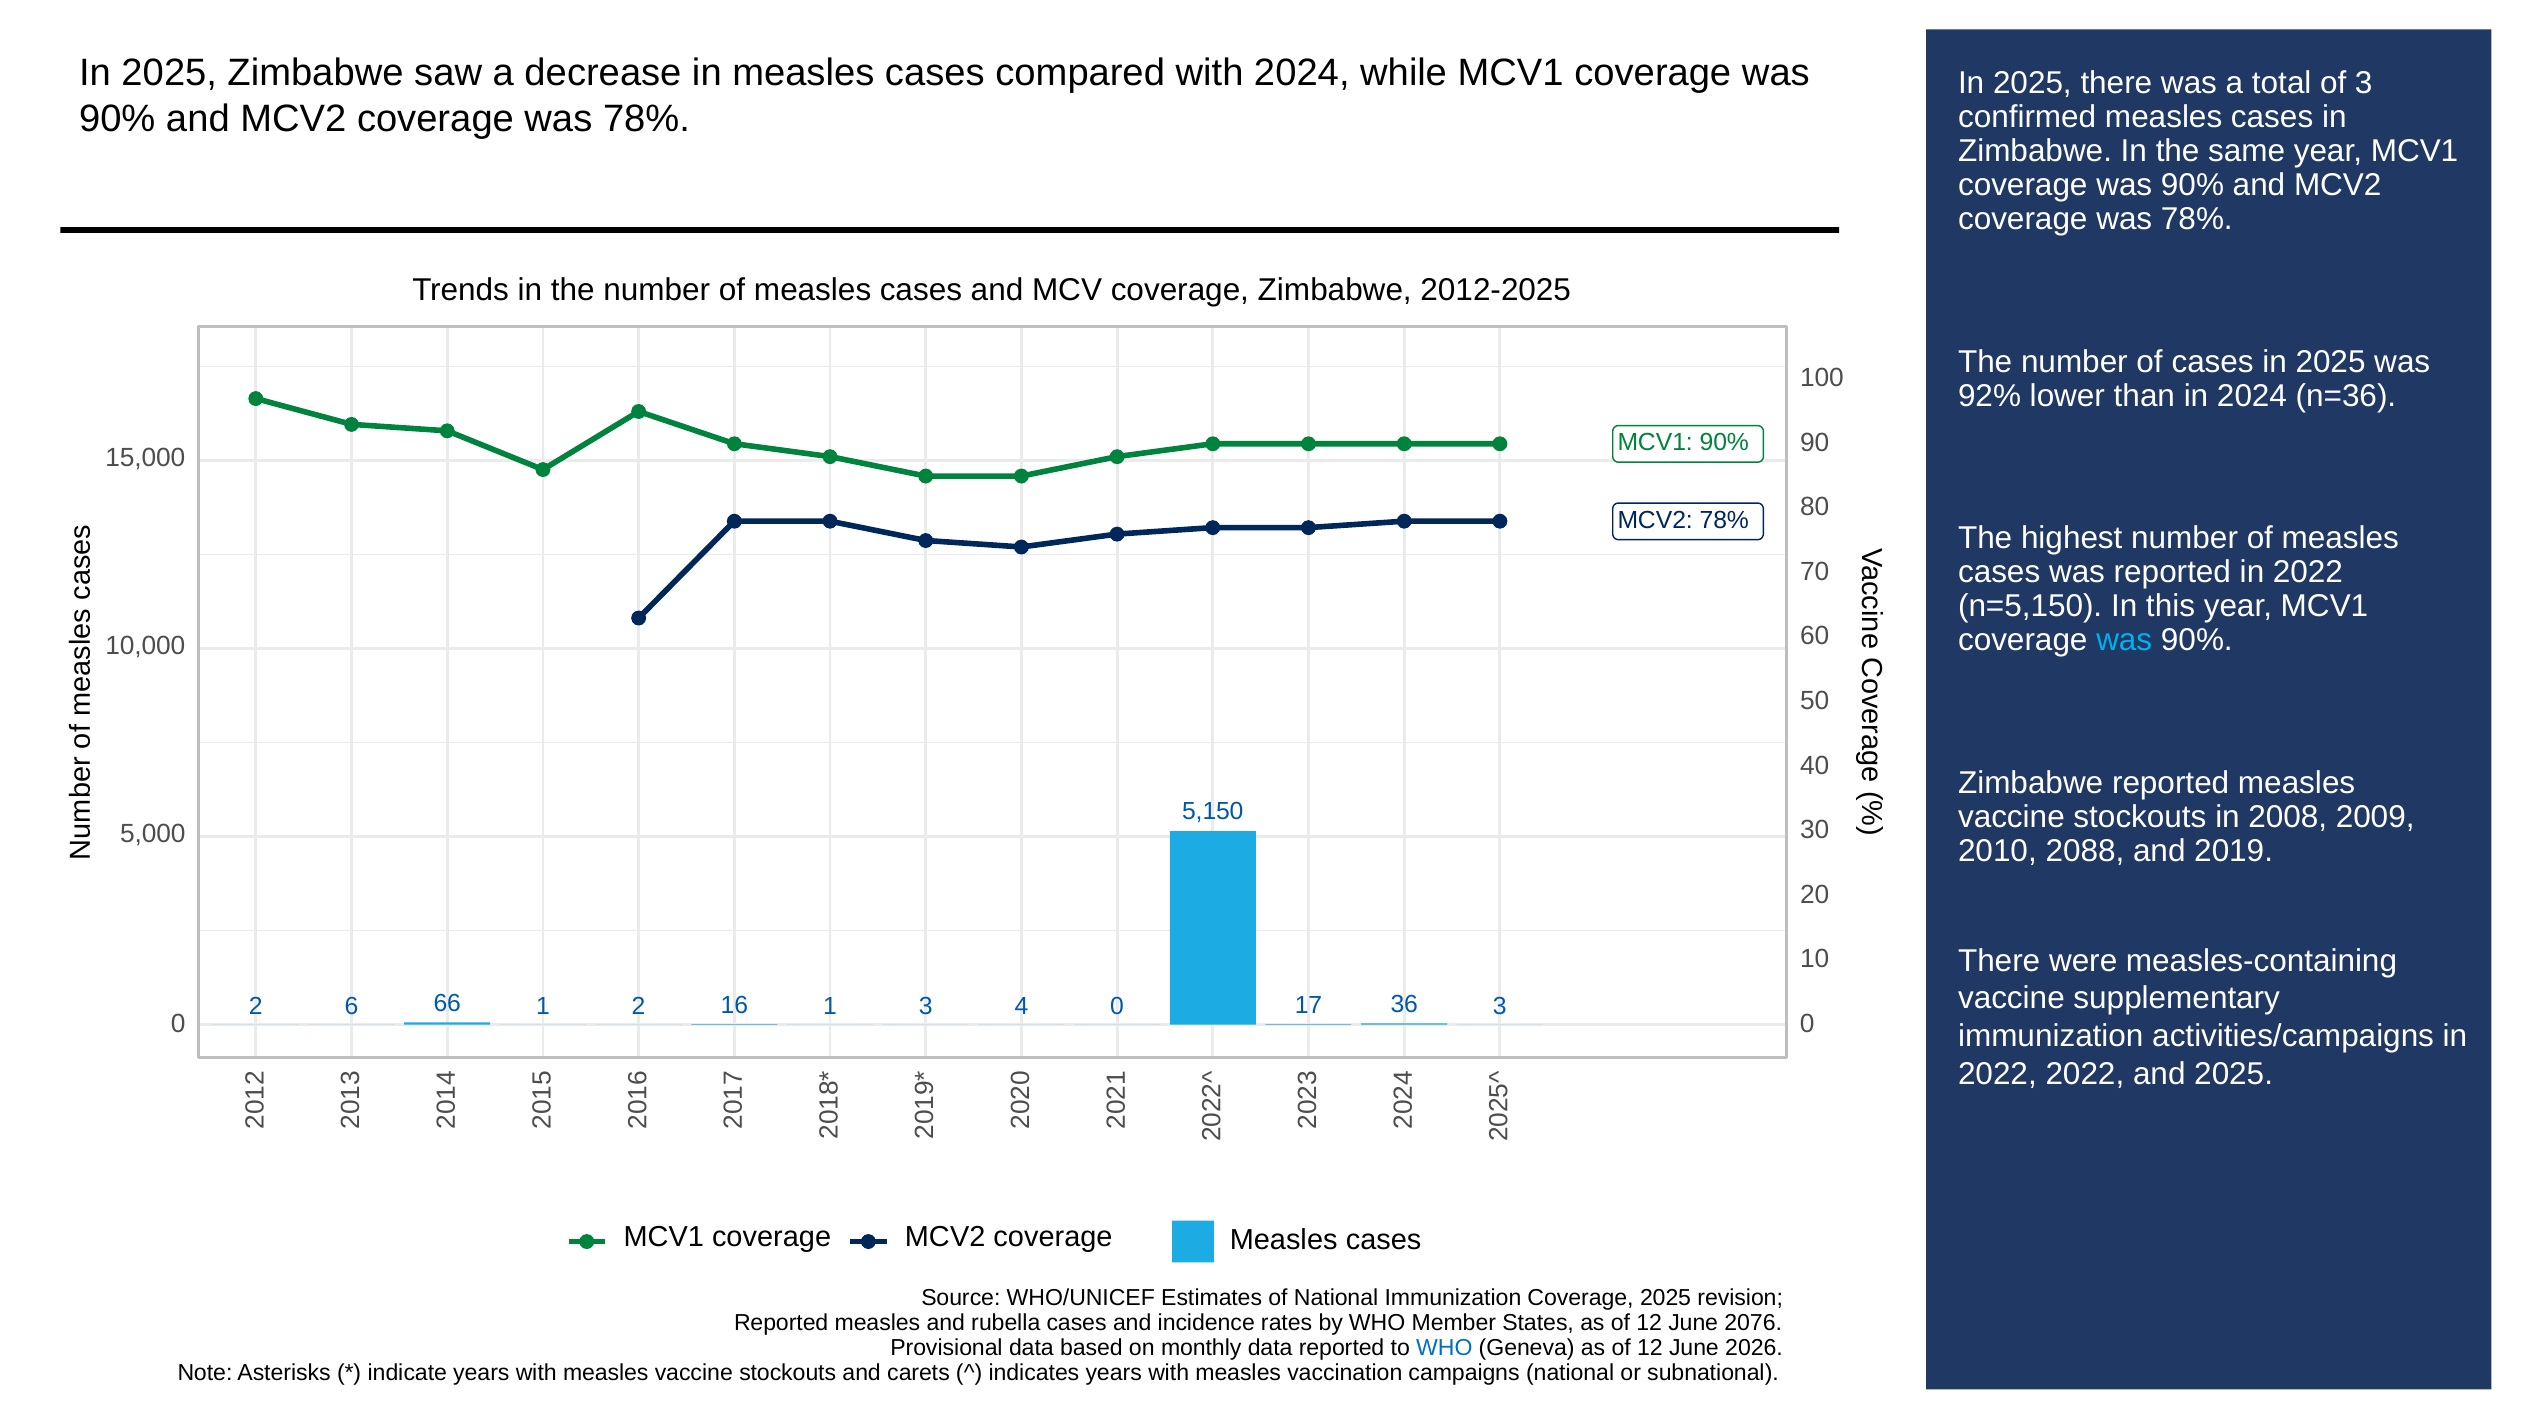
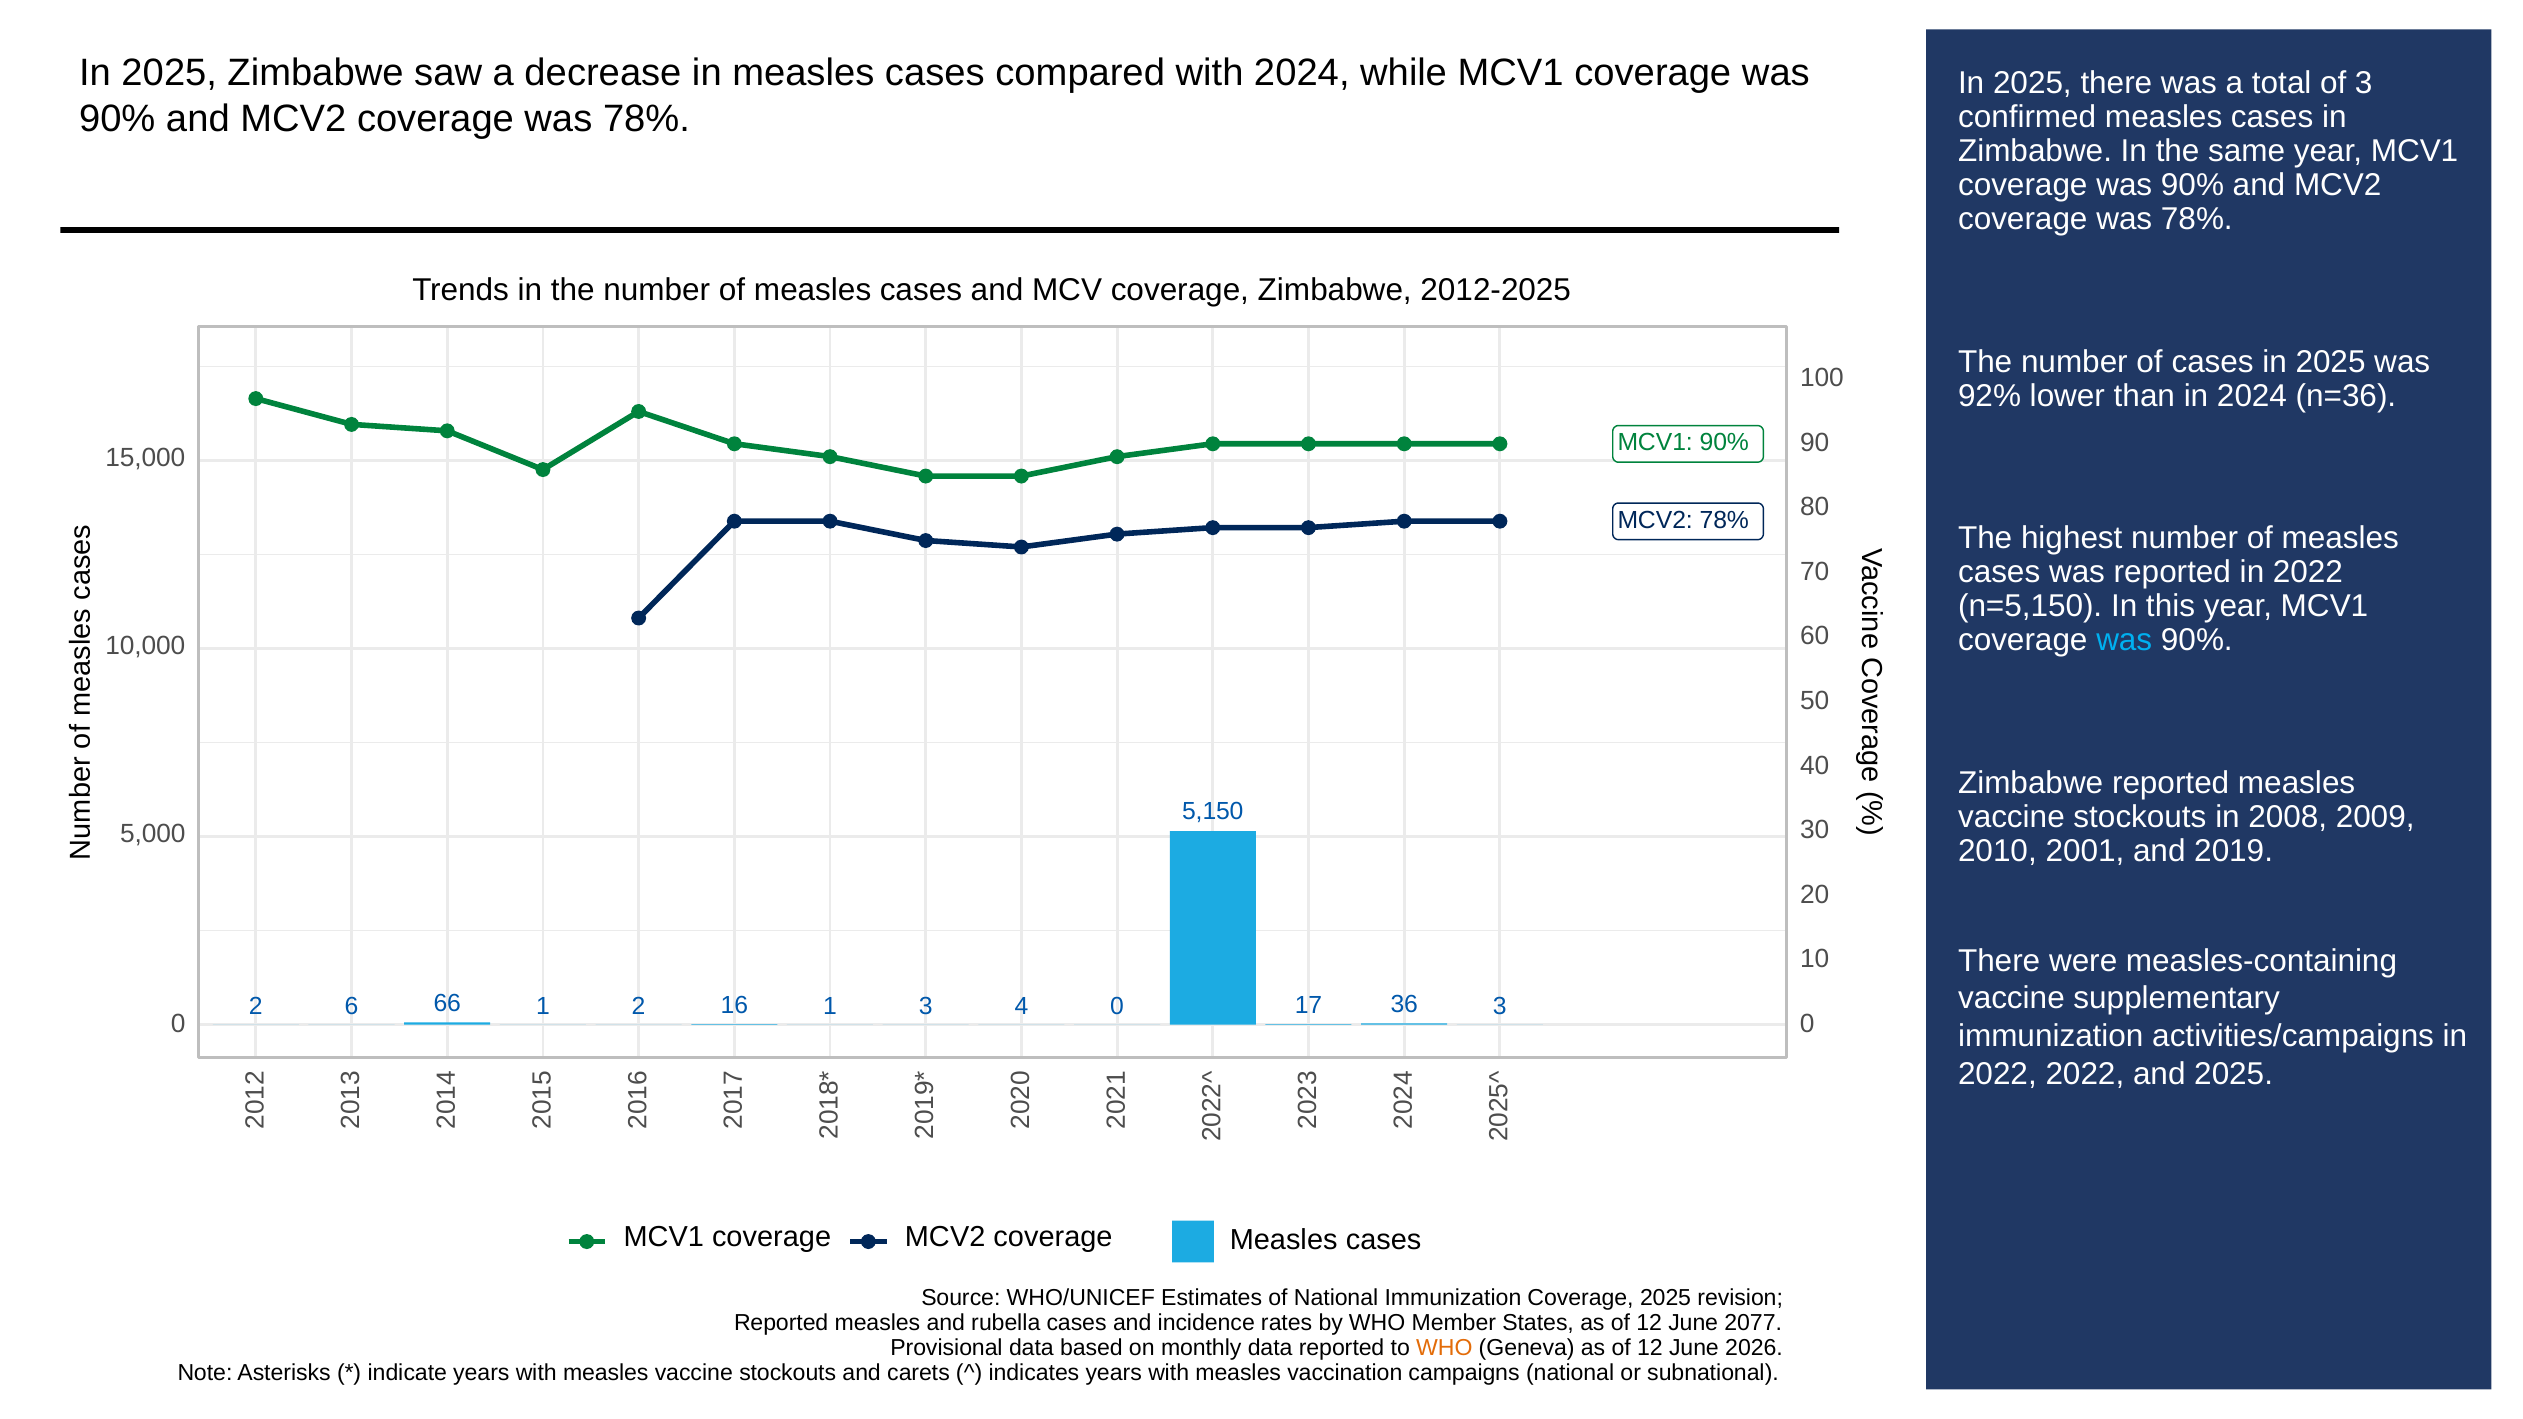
2088: 2088 -> 2001
2076: 2076 -> 2077
WHO at (1444, 1348) colour: blue -> orange
